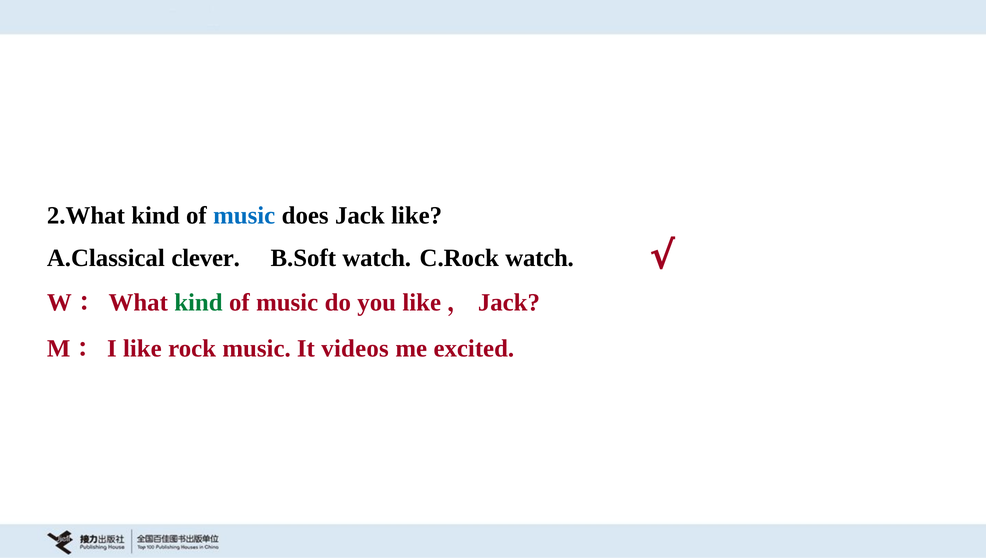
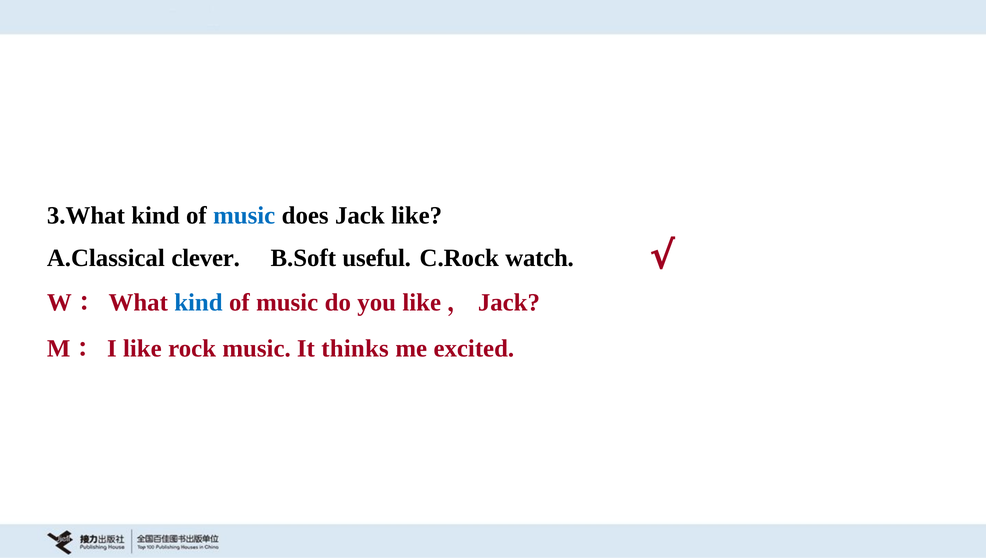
2.What: 2.What -> 3.What
B.Soft watch: watch -> useful
kind at (198, 303) colour: green -> blue
videos: videos -> thinks
